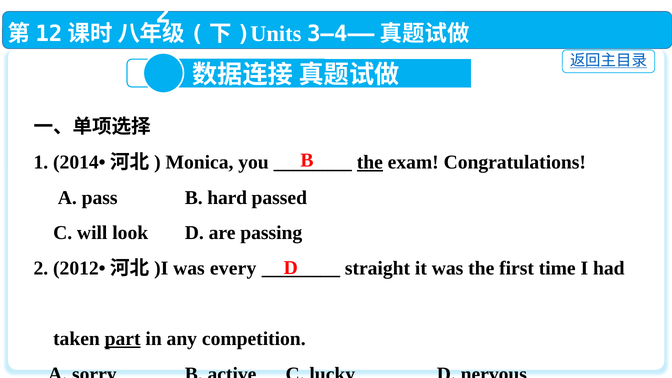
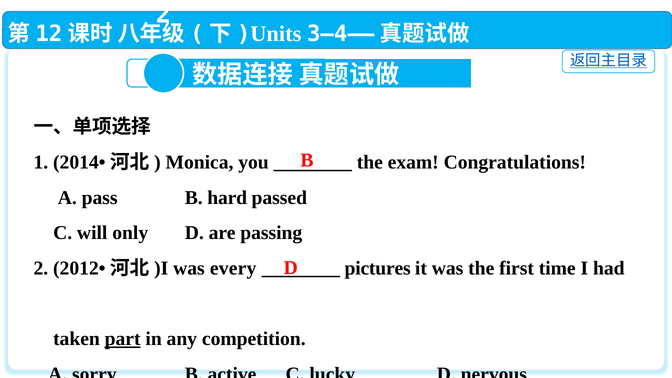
the at (370, 162) underline: present -> none
look: look -> only
straight: straight -> pictures
